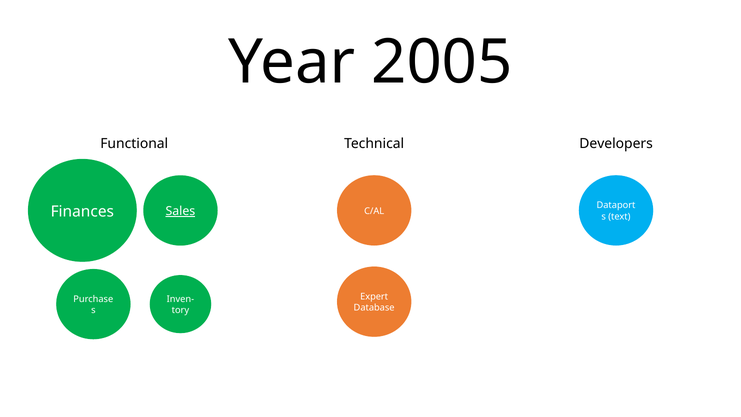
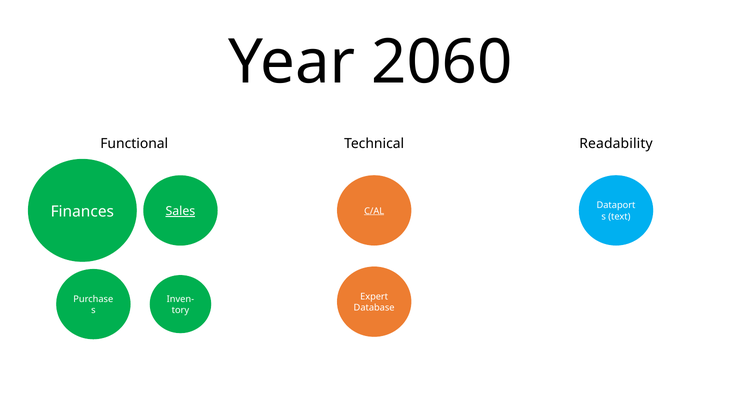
2005: 2005 -> 2060
Developers: Developers -> Readability
C/AL underline: none -> present
